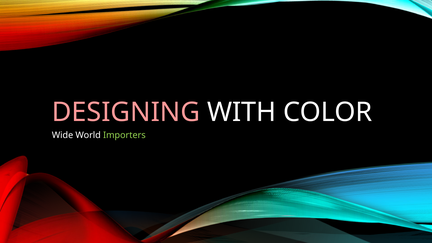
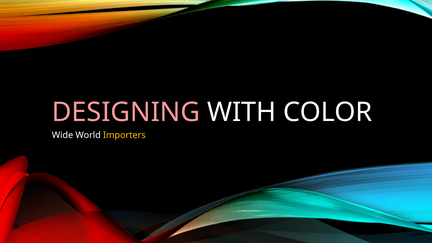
Importers colour: light green -> yellow
